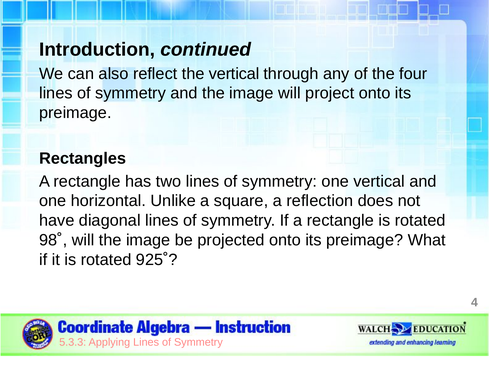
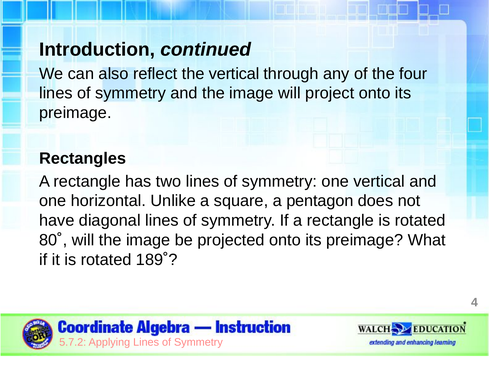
reflection: reflection -> pentagon
98˚: 98˚ -> 80˚
925˚: 925˚ -> 189˚
5.3.3: 5.3.3 -> 5.7.2
